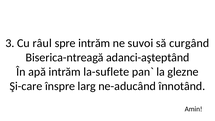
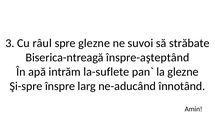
spre intrăm: intrăm -> glezne
curgând: curgând -> străbate
adanci-aşteptând: adanci-aşteptând -> înspre-aşteptând
Şi-care: Şi-care -> Şi-spre
